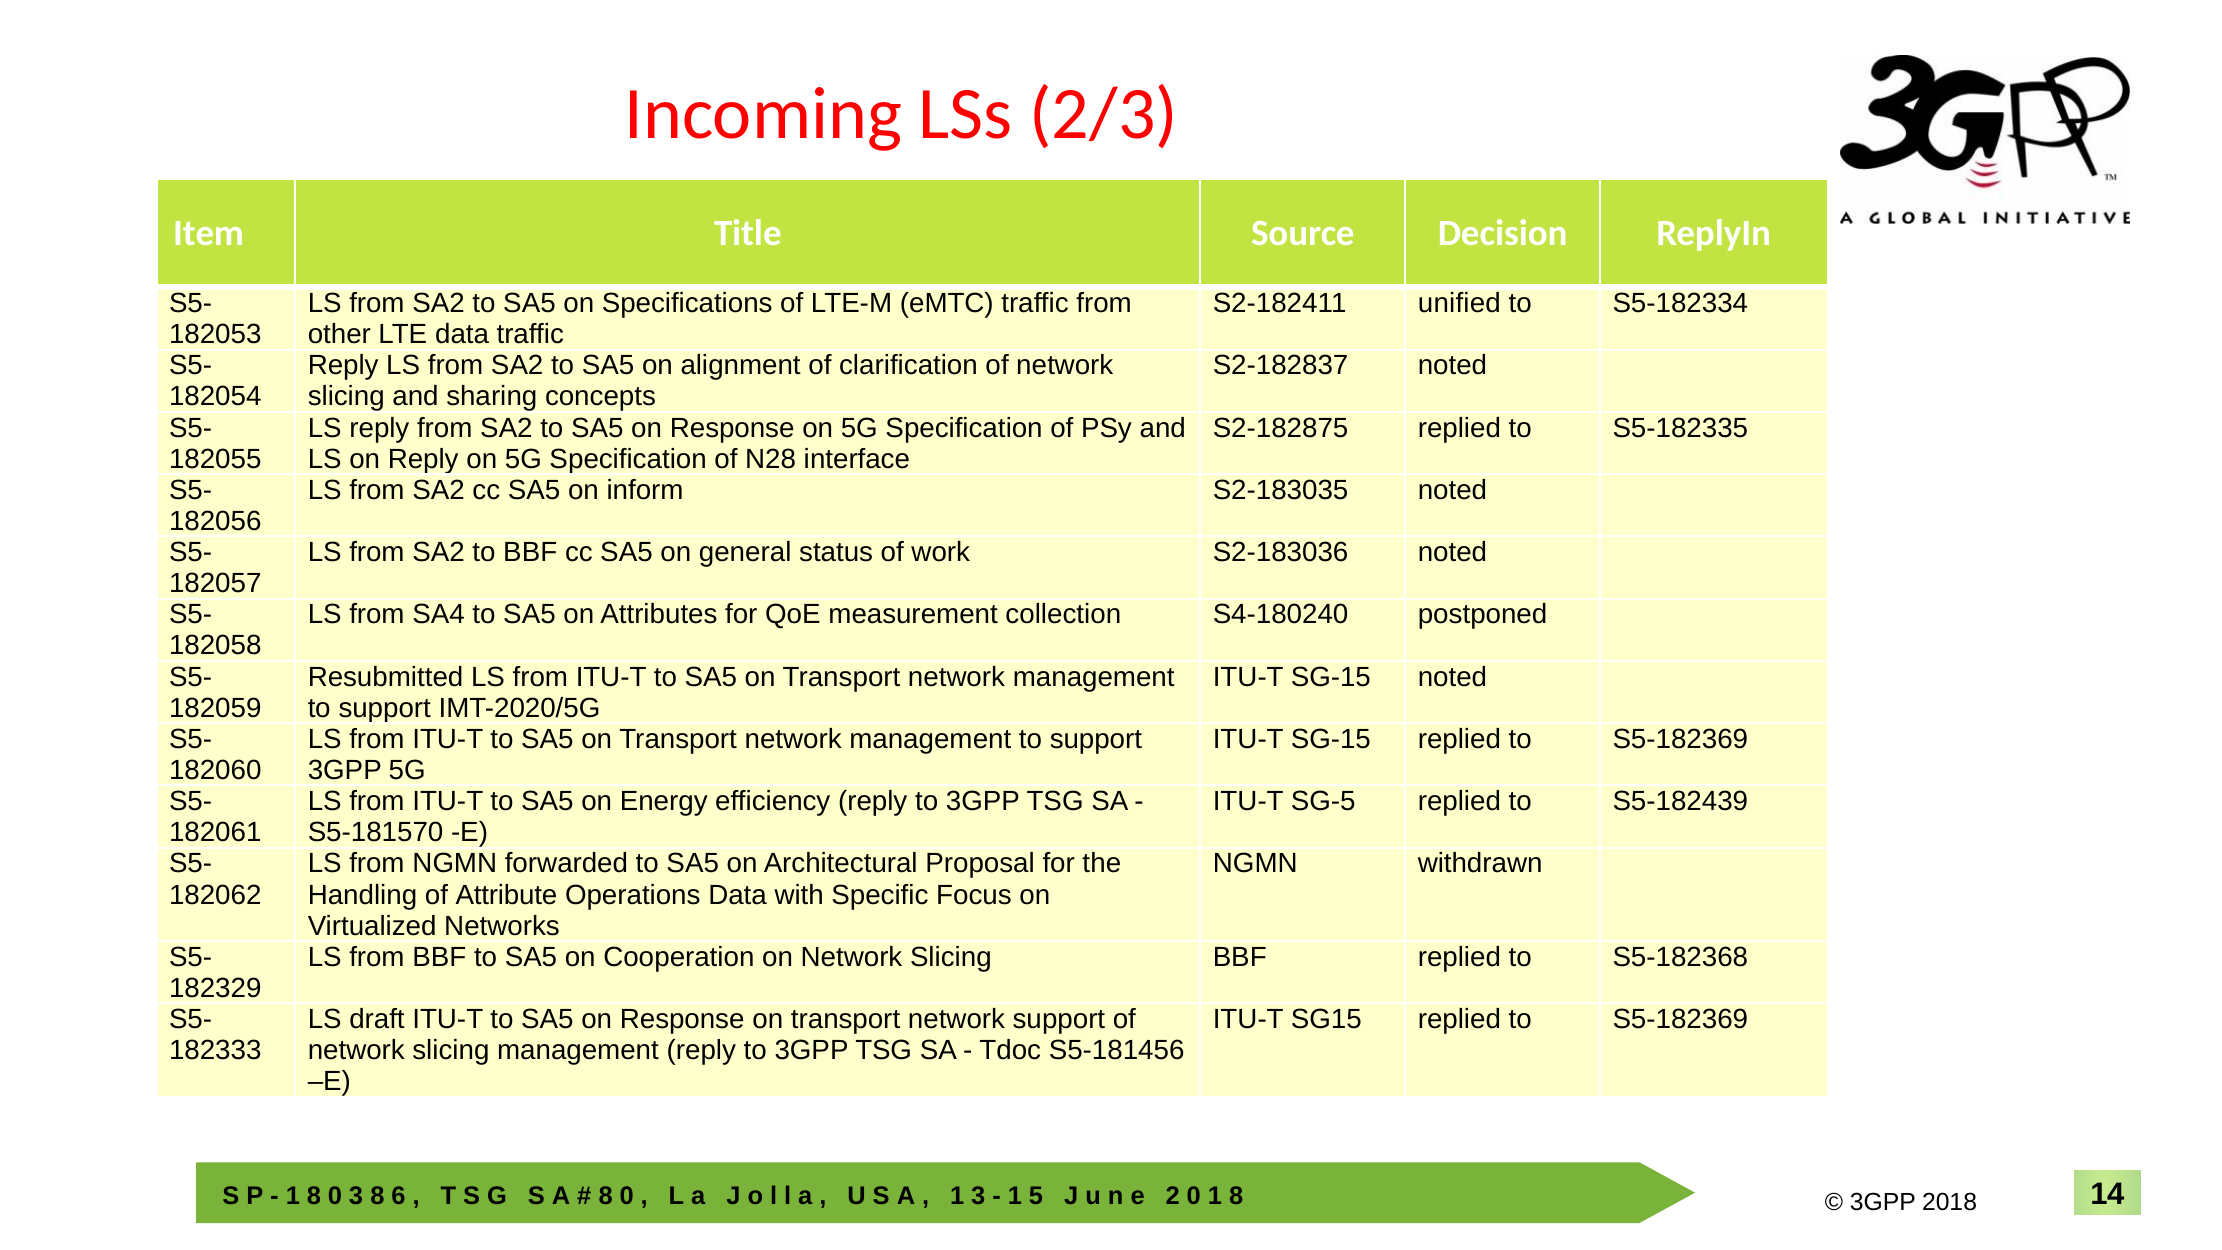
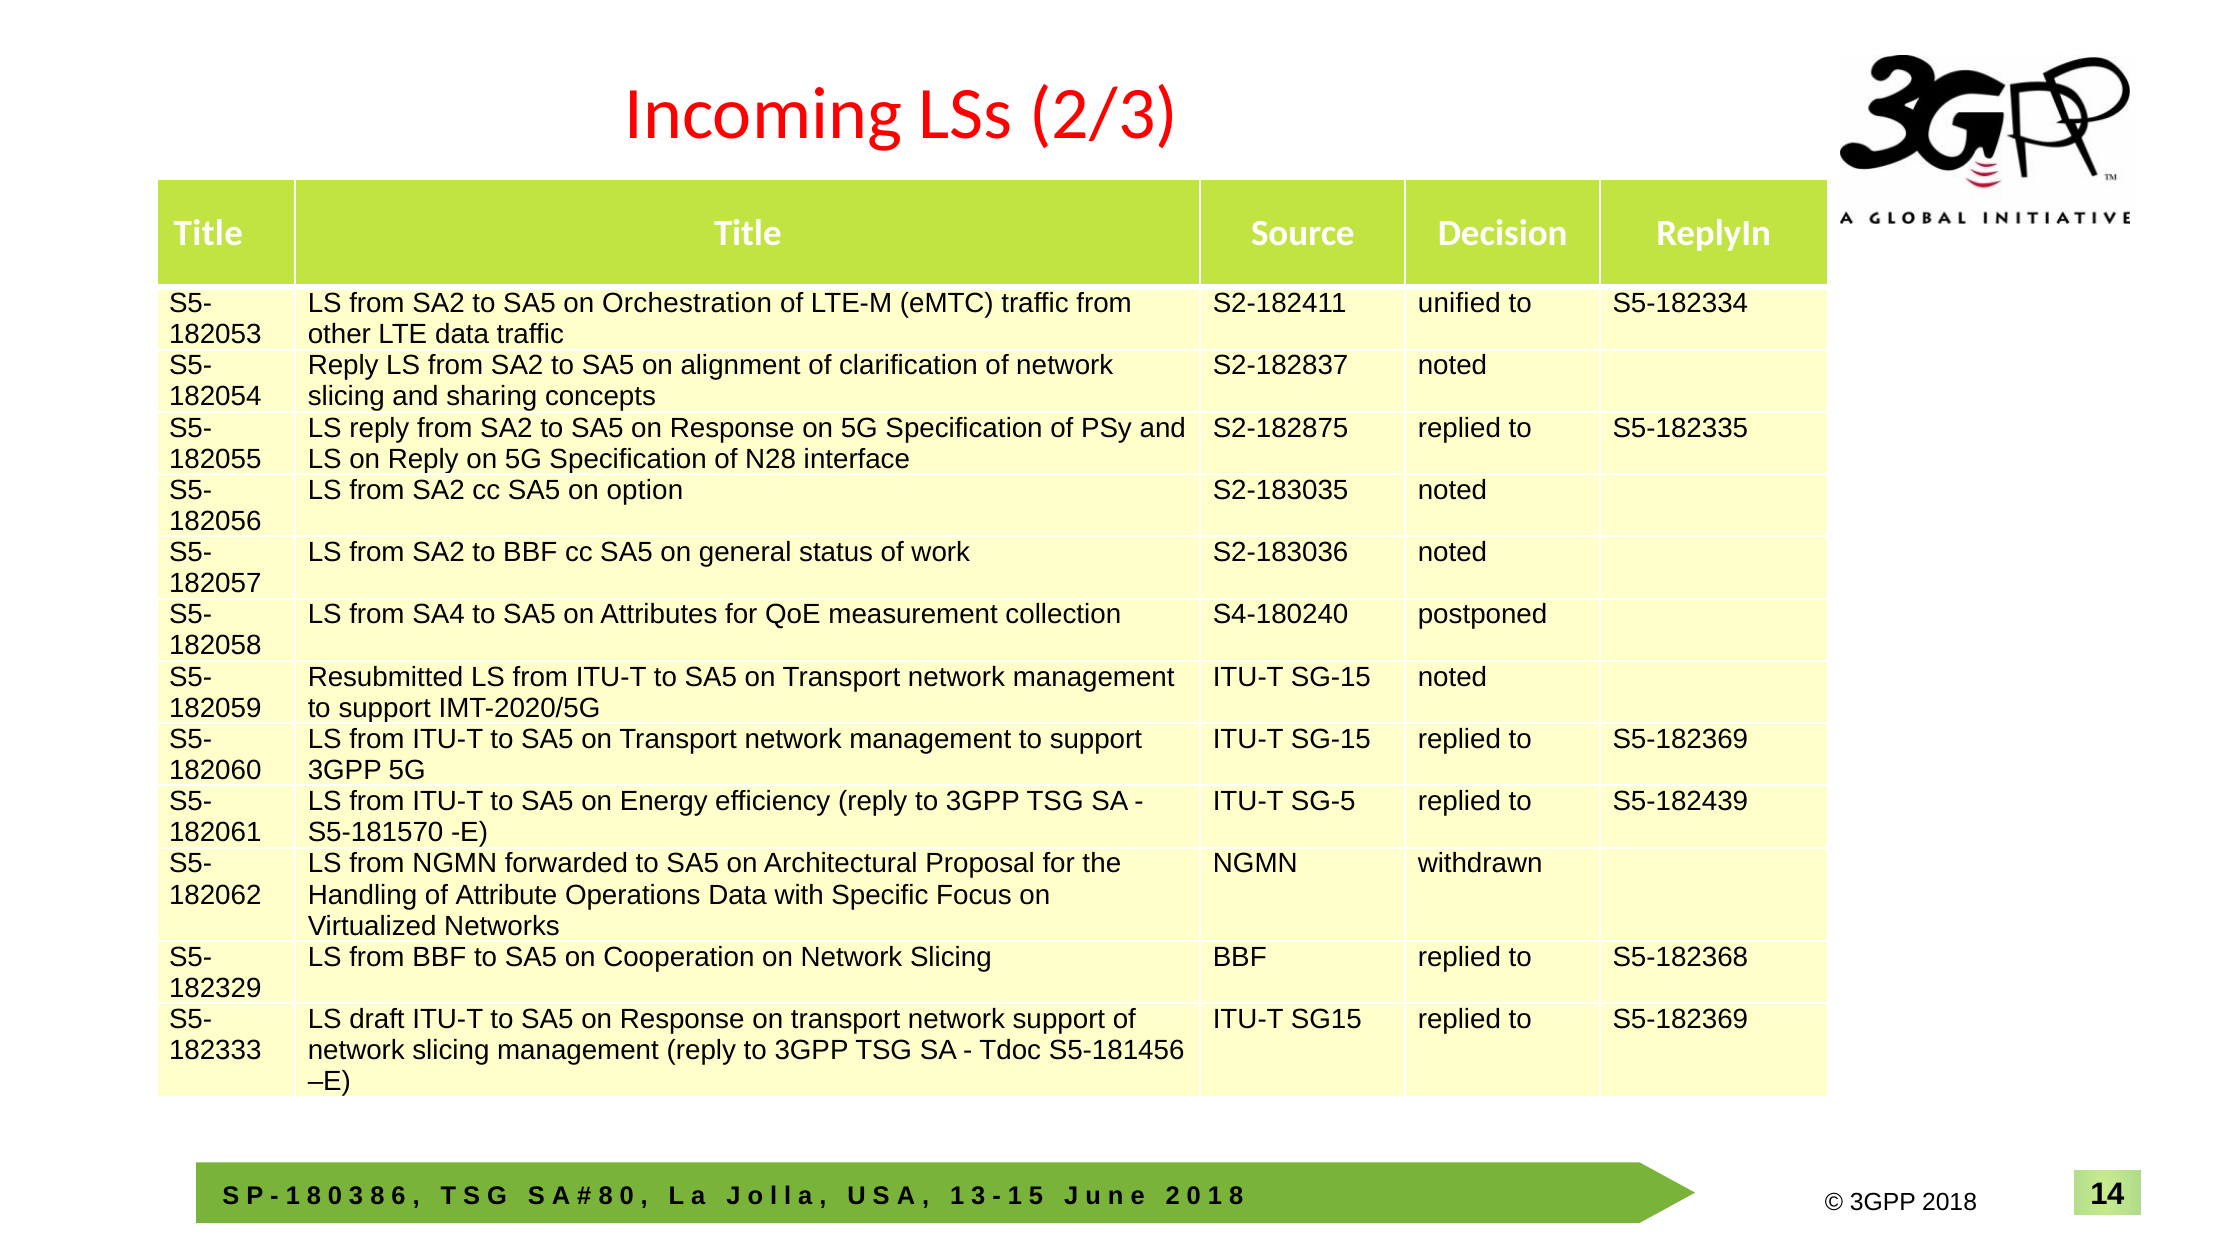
Item at (209, 234): Item -> Title
Specifications: Specifications -> Orchestration
inform: inform -> option
